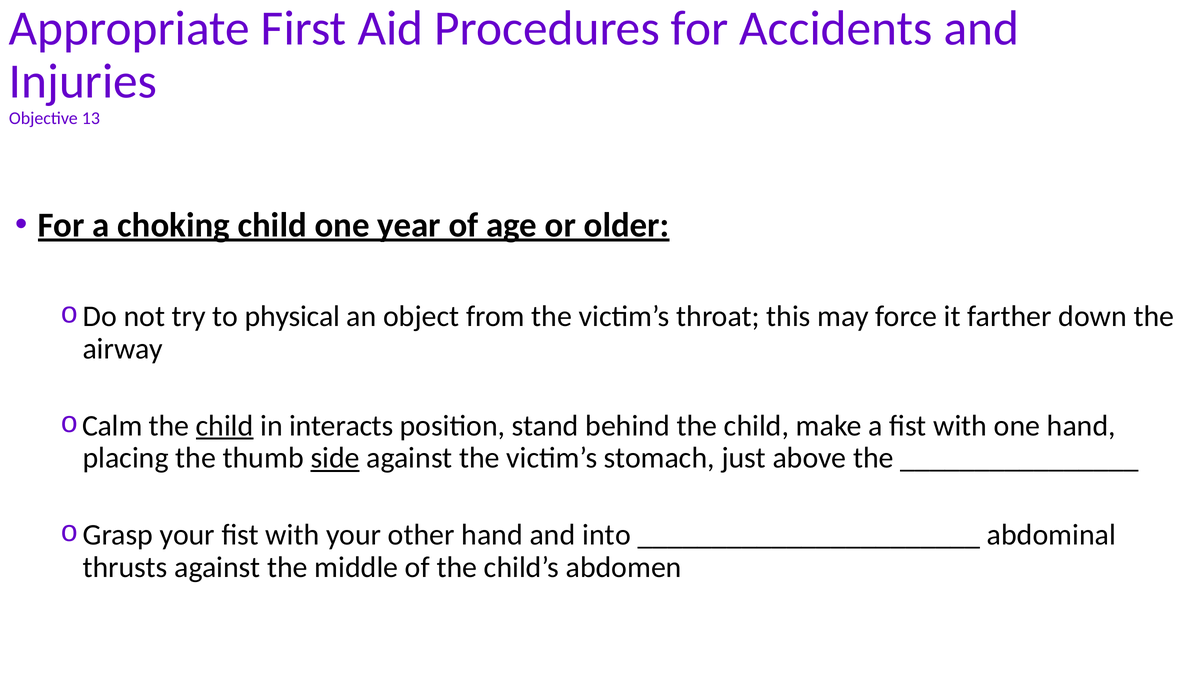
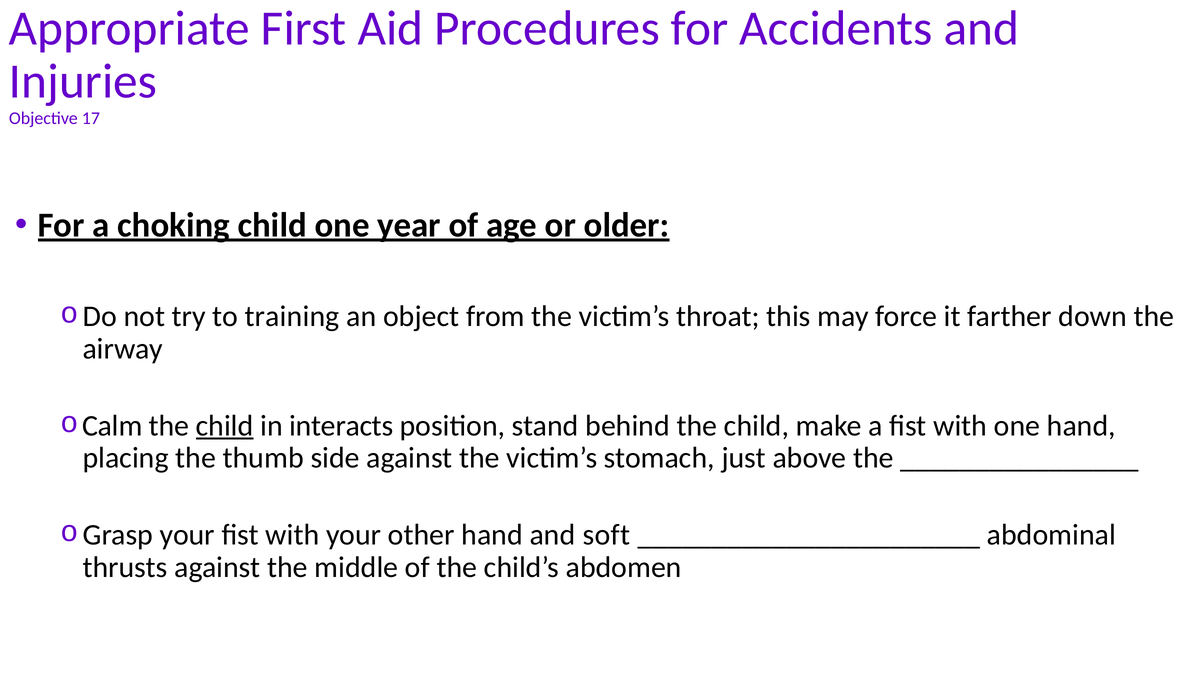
13: 13 -> 17
physical: physical -> training
side underline: present -> none
into: into -> soft
